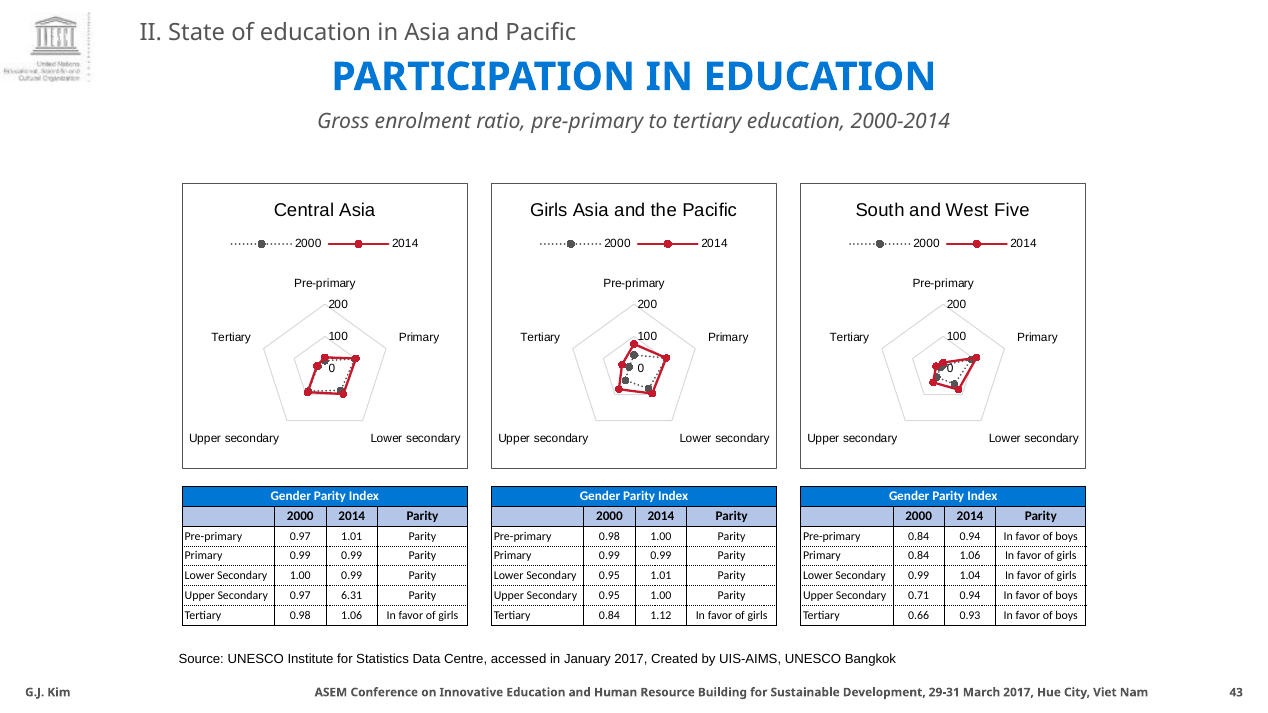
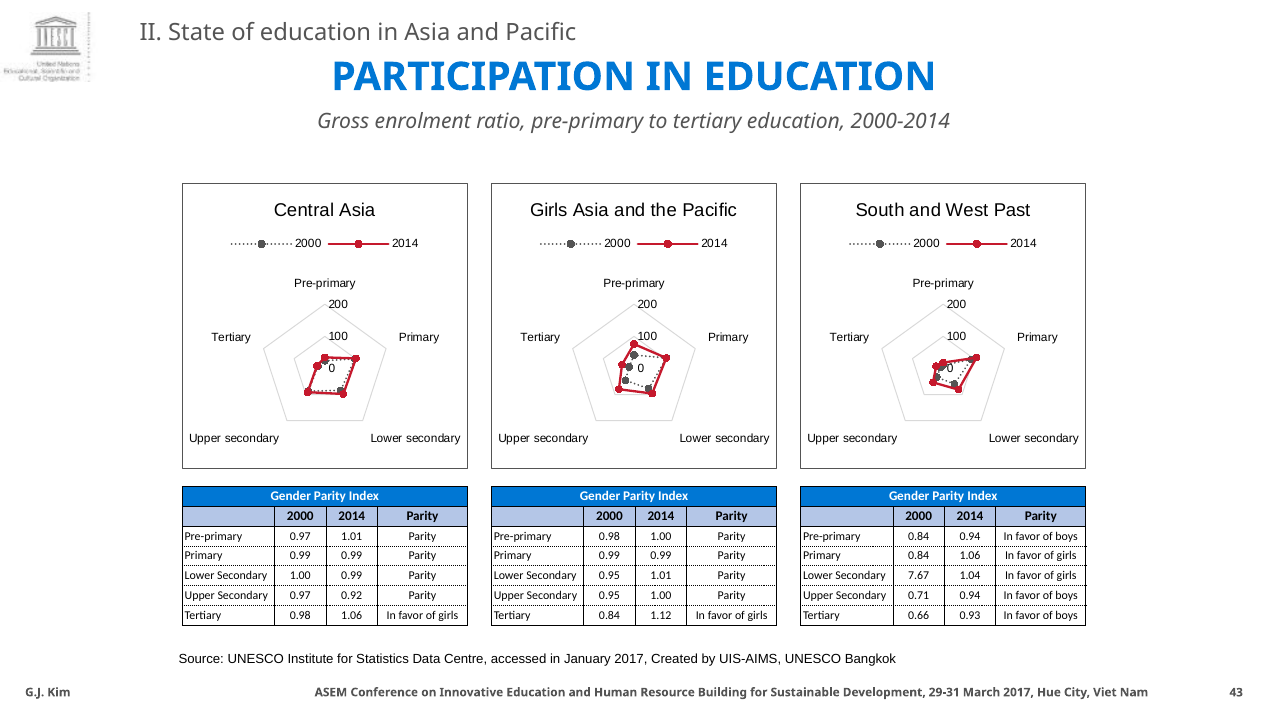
Five: Five -> Past
Secondary 0.99: 0.99 -> 7.67
6.31: 6.31 -> 0.92
